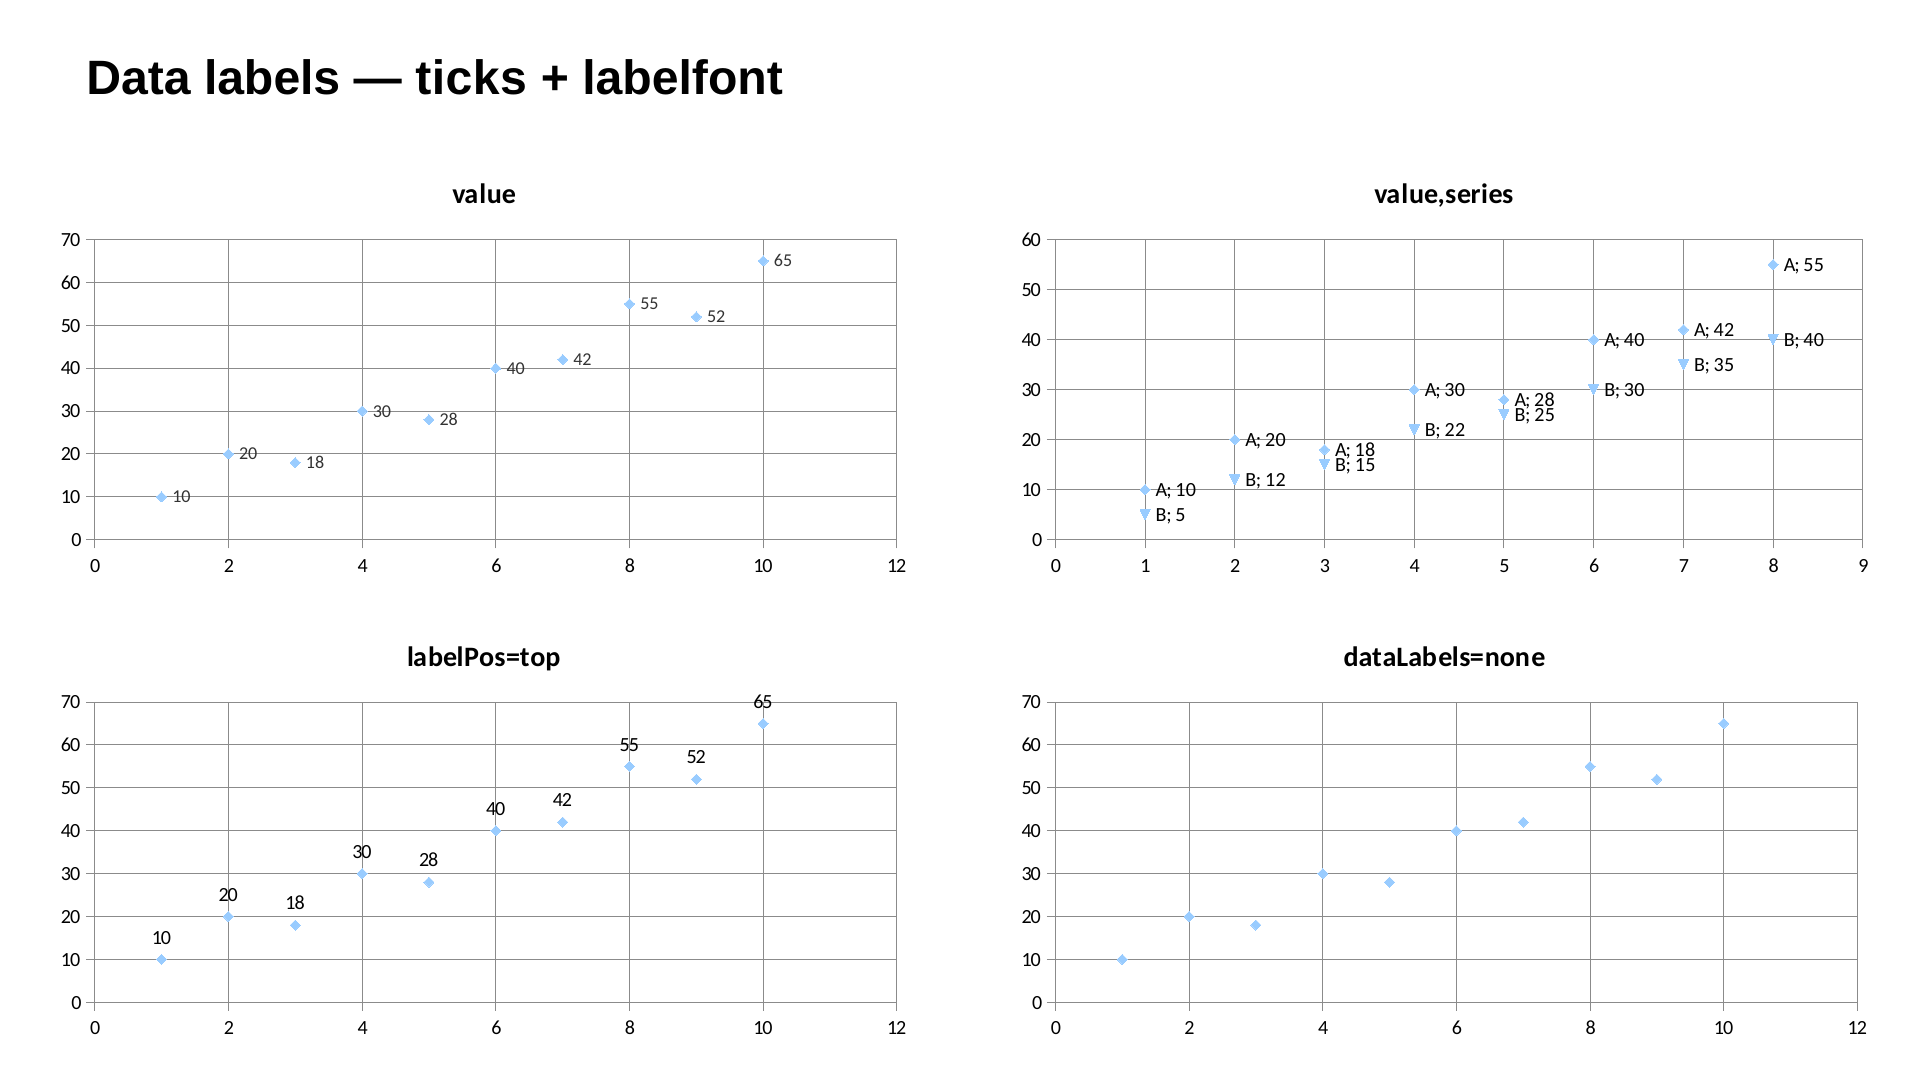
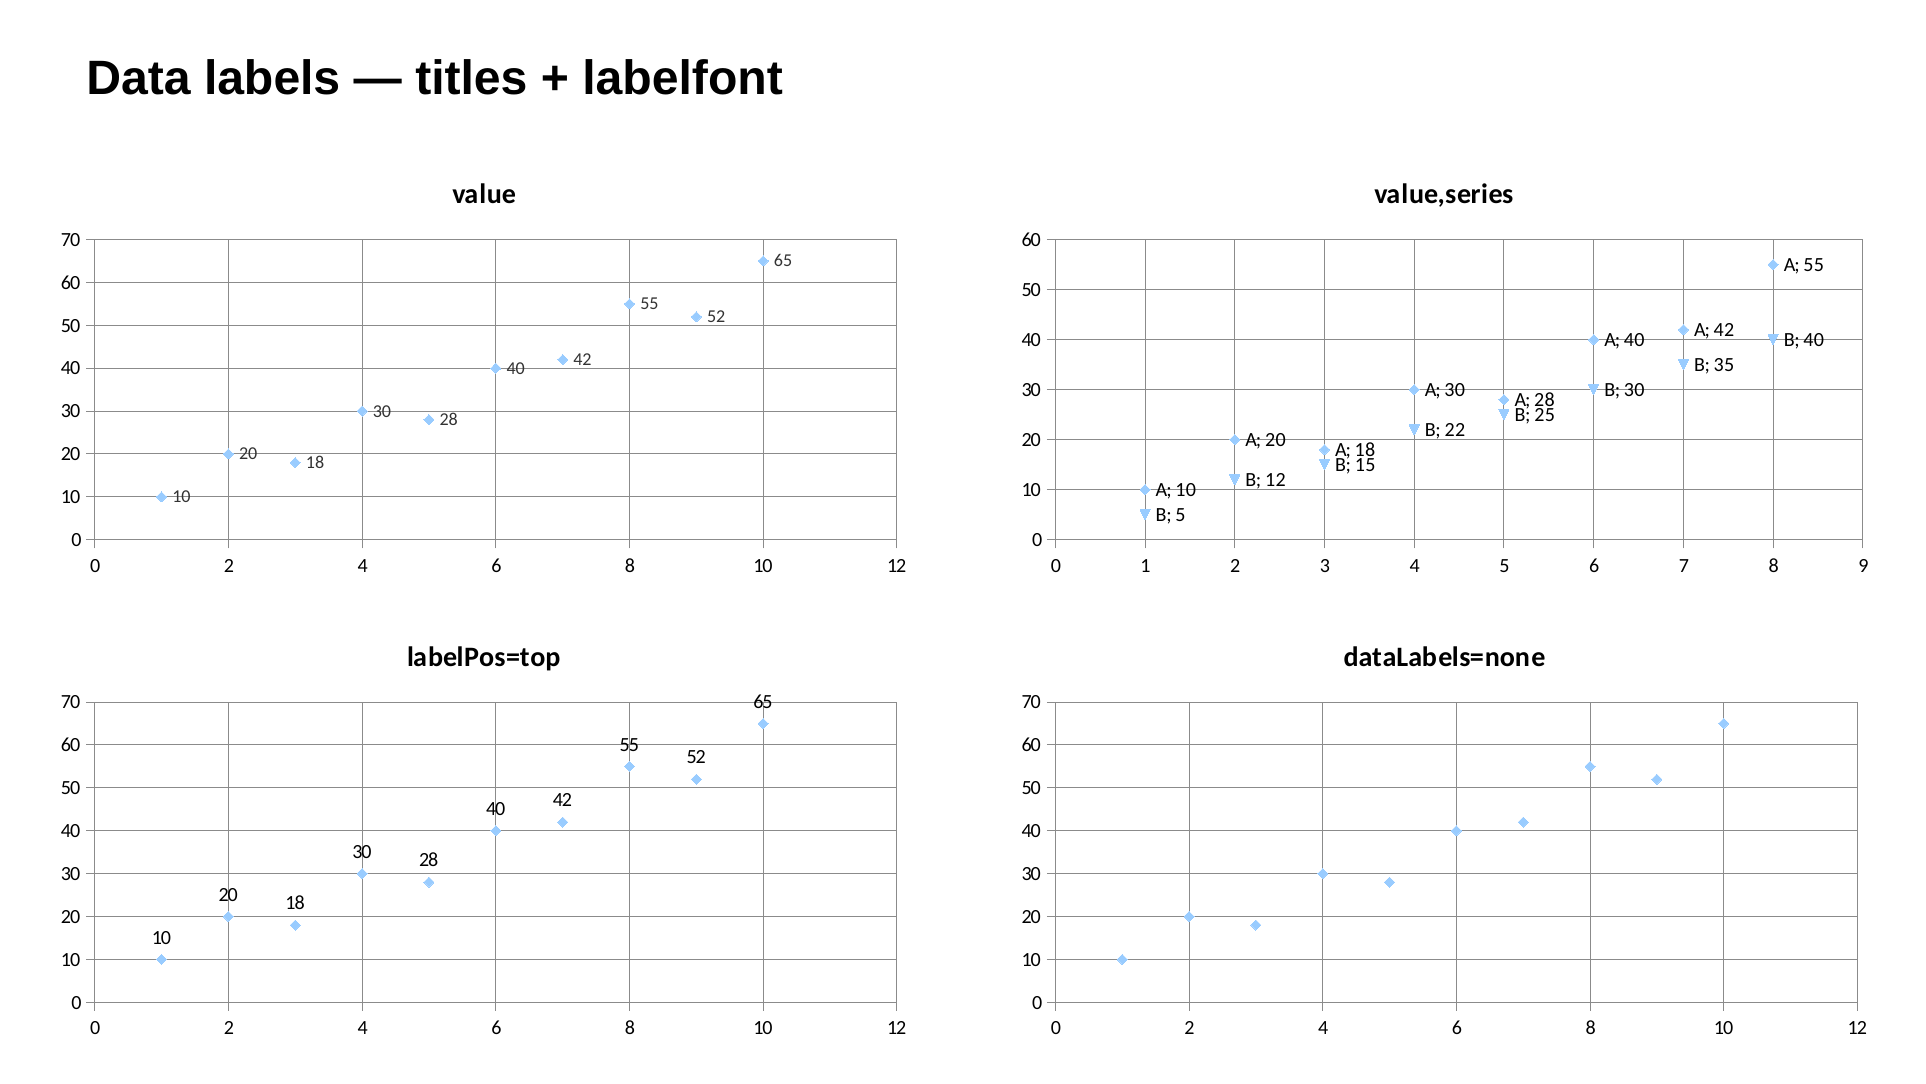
ticks: ticks -> titles
